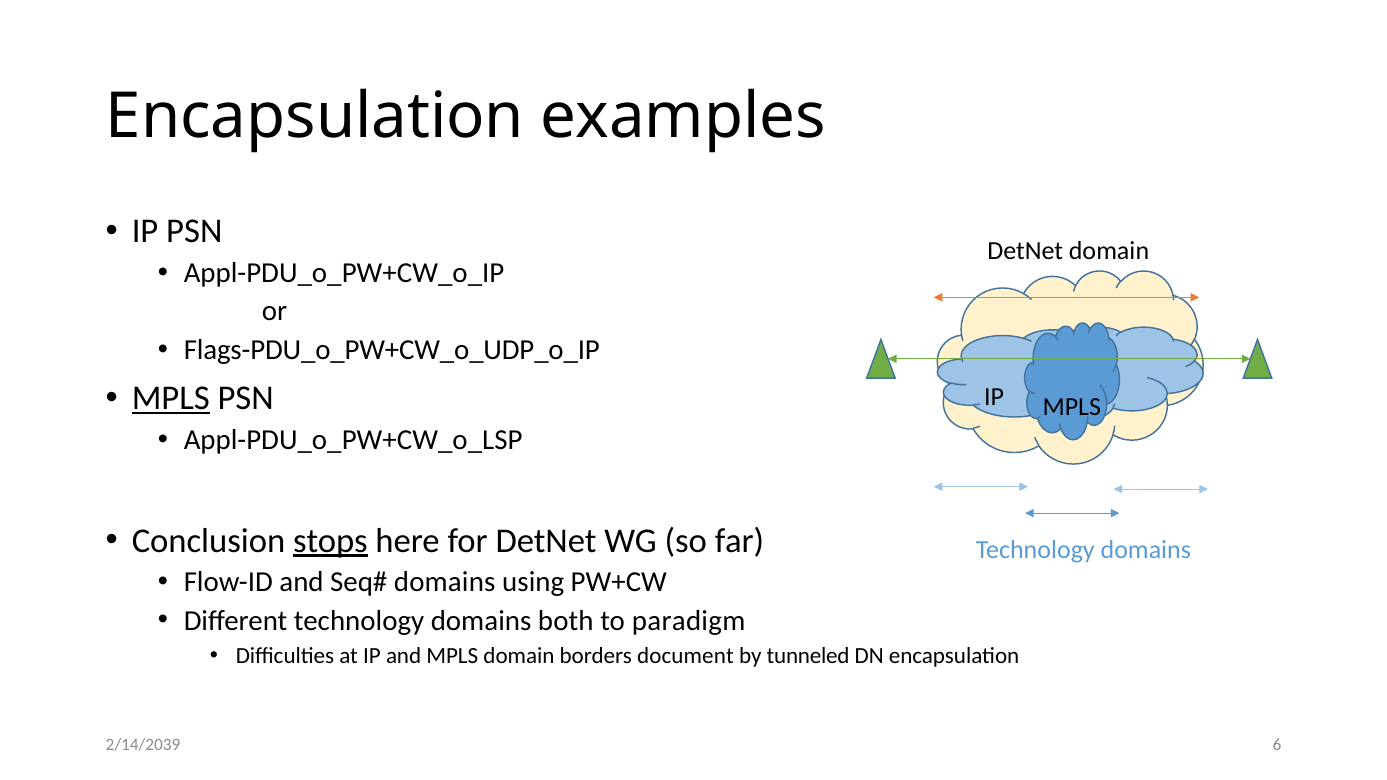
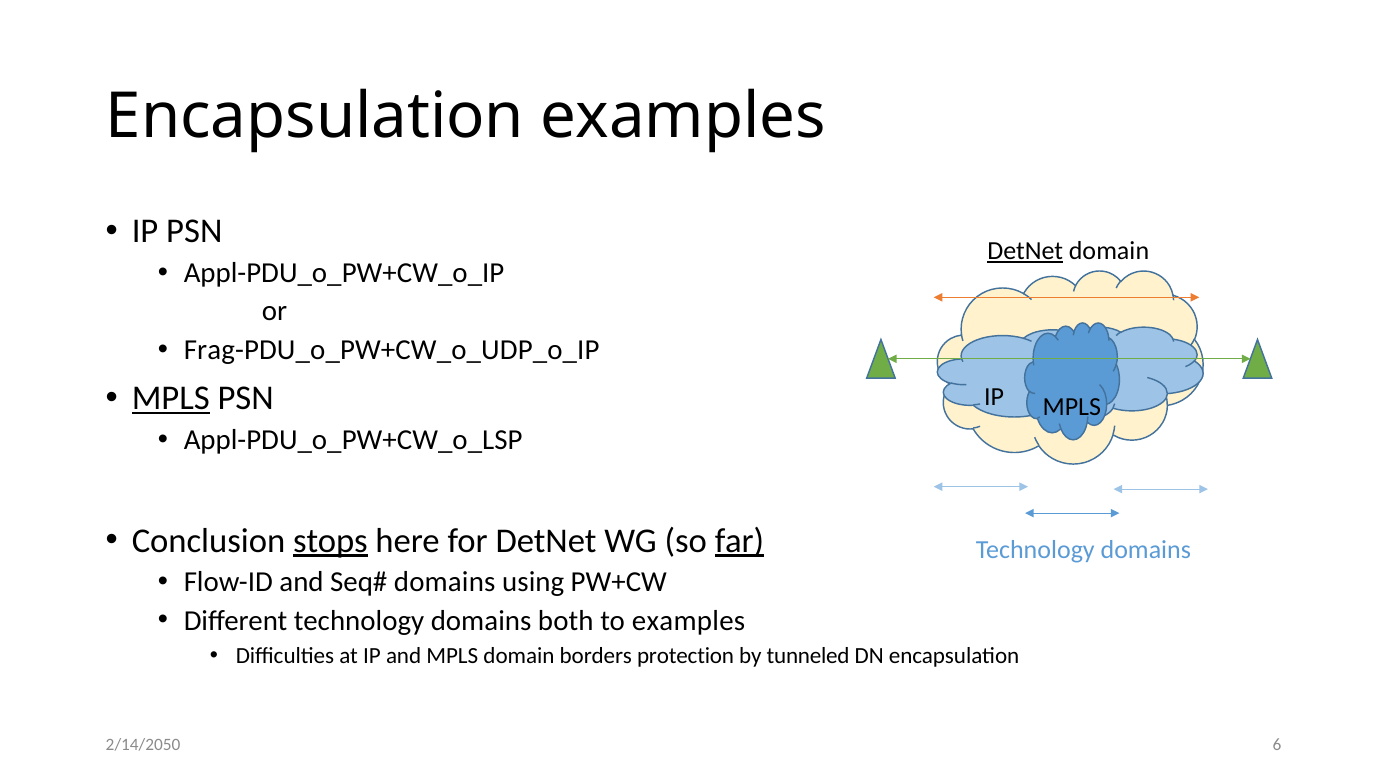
DetNet at (1025, 251) underline: none -> present
Flags-PDU_o_PW+CW_o_UDP_o_IP: Flags-PDU_o_PW+CW_o_UDP_o_IP -> Frag-PDU_o_PW+CW_o_UDP_o_IP
far underline: none -> present
to paradigm: paradigm -> examples
document: document -> protection
2/14/2039: 2/14/2039 -> 2/14/2050
